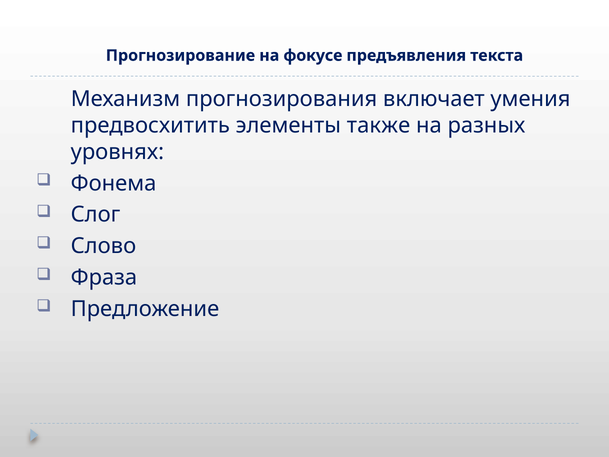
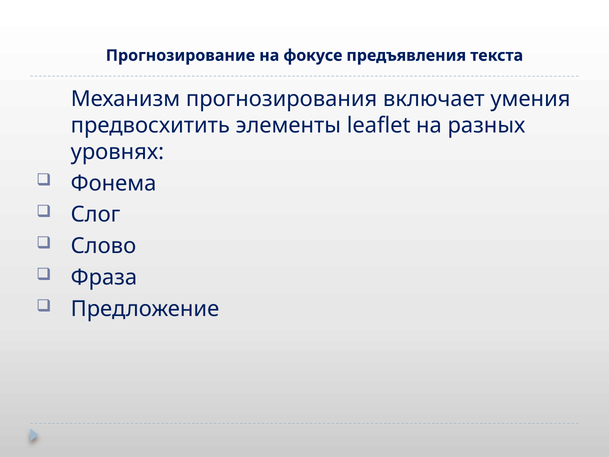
также: также -> leaflet
